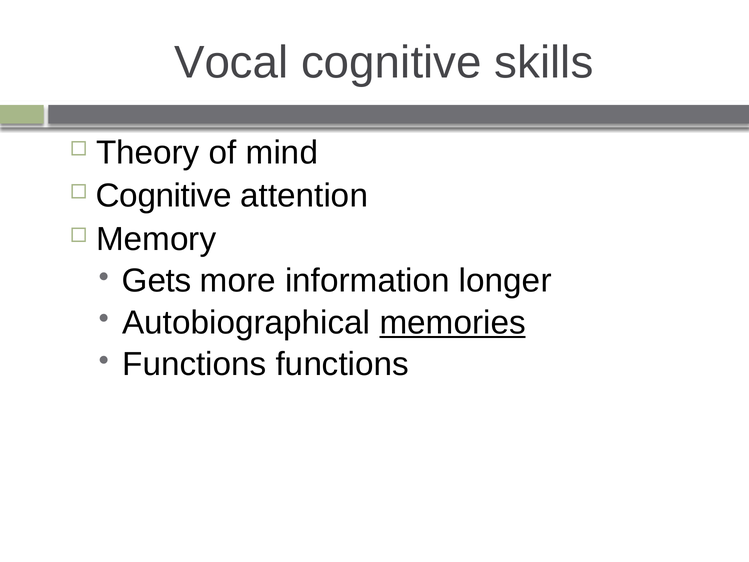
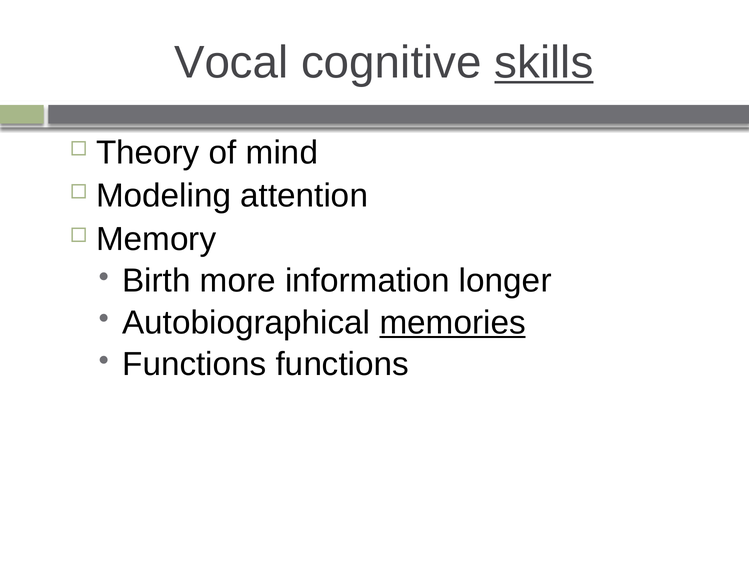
skills underline: none -> present
Cognitive at (164, 196): Cognitive -> Modeling
Gets: Gets -> Birth
